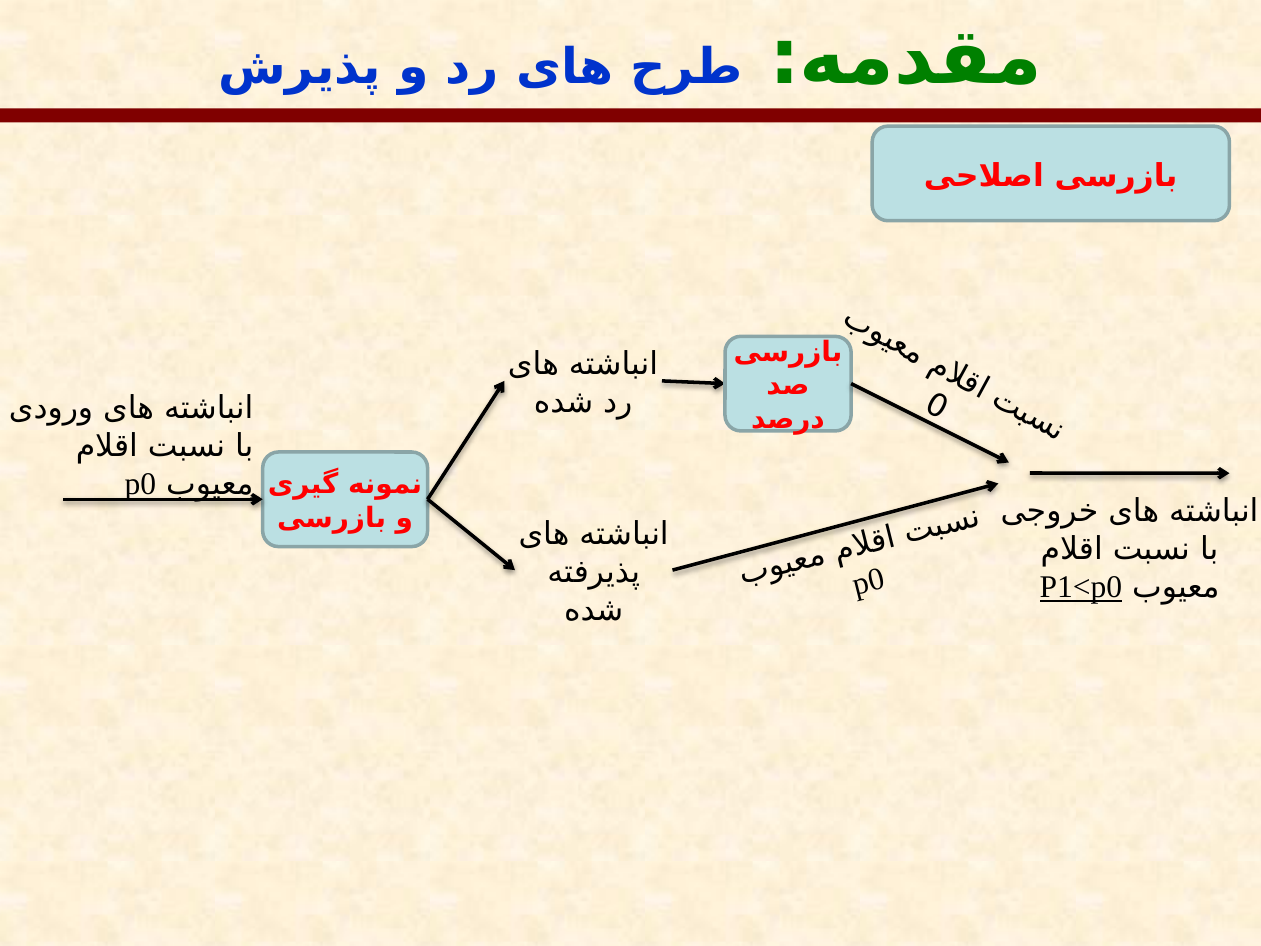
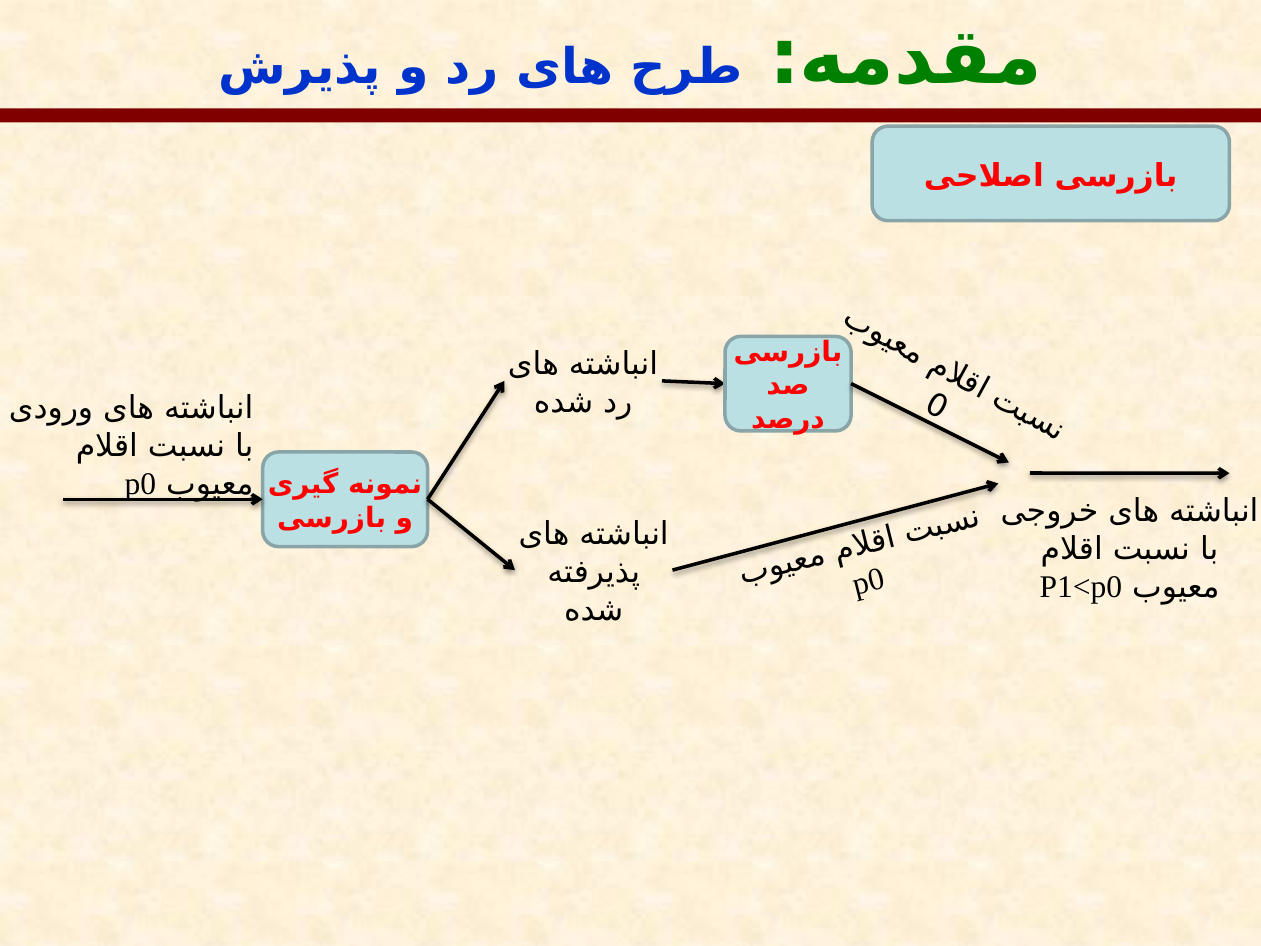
P1<p0 underline: present -> none
